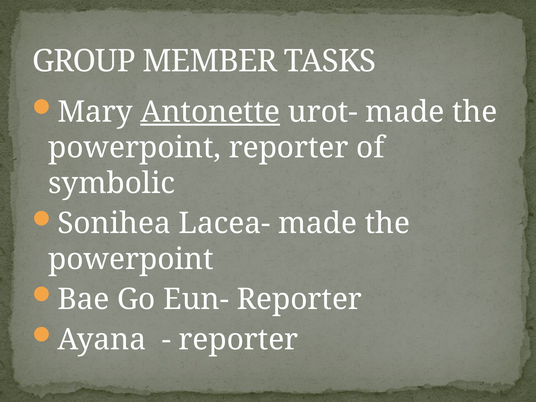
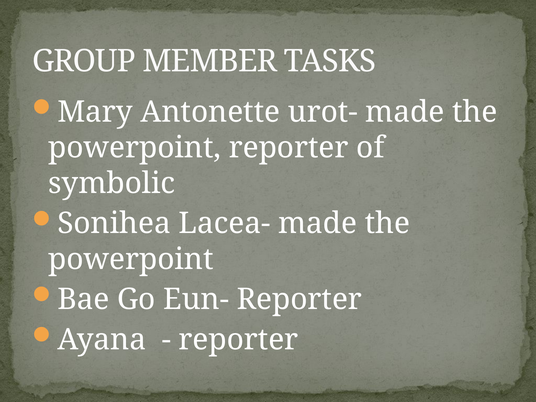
Antonette underline: present -> none
